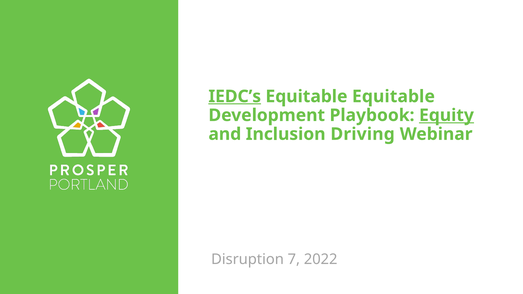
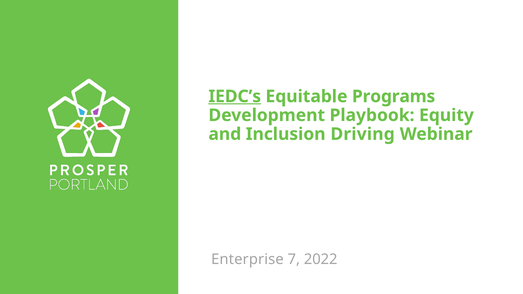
Equitable Equitable: Equitable -> Programs
Equity underline: present -> none
Disruption: Disruption -> Enterprise
